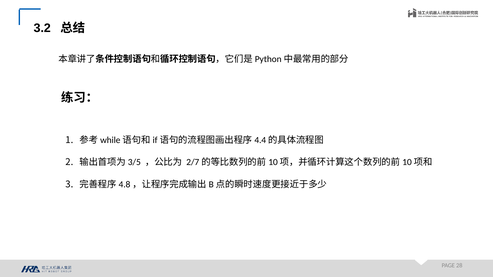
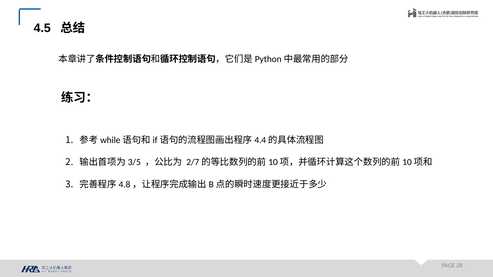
3.2: 3.2 -> 4.5
